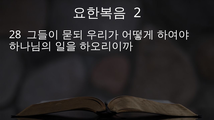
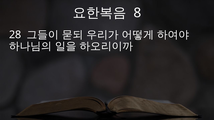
2: 2 -> 8
